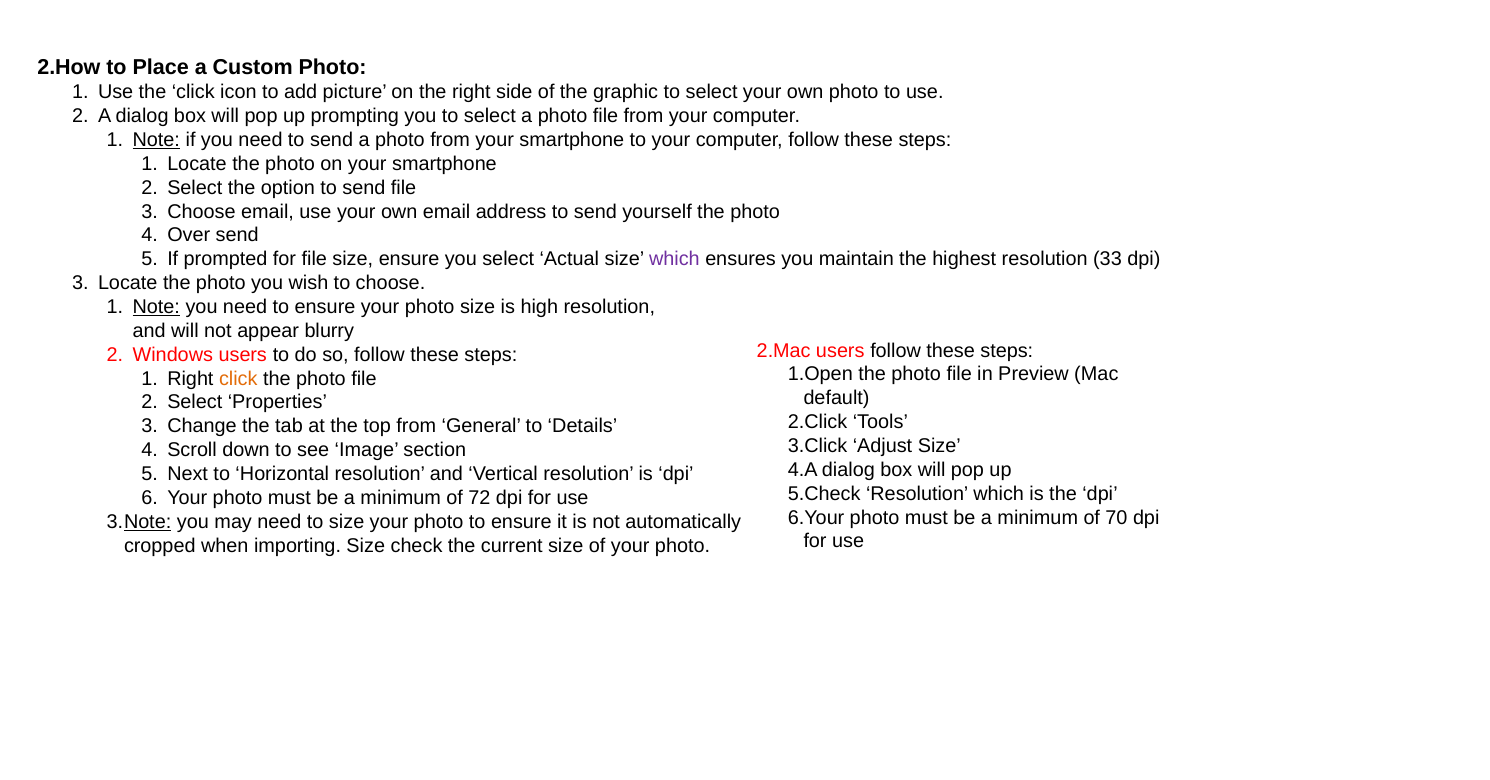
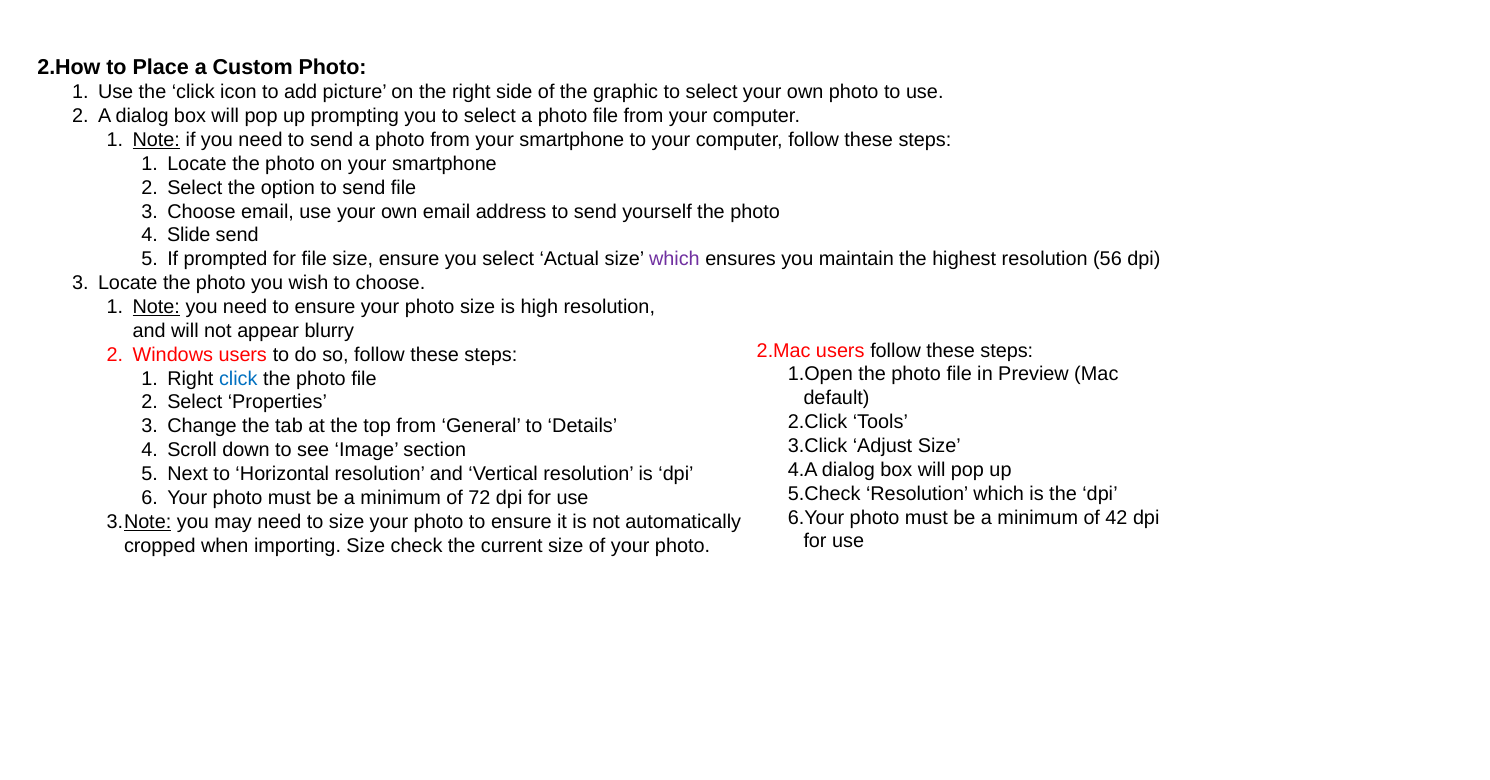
Over: Over -> Slide
33: 33 -> 56
click at (238, 378) colour: orange -> blue
70: 70 -> 42
